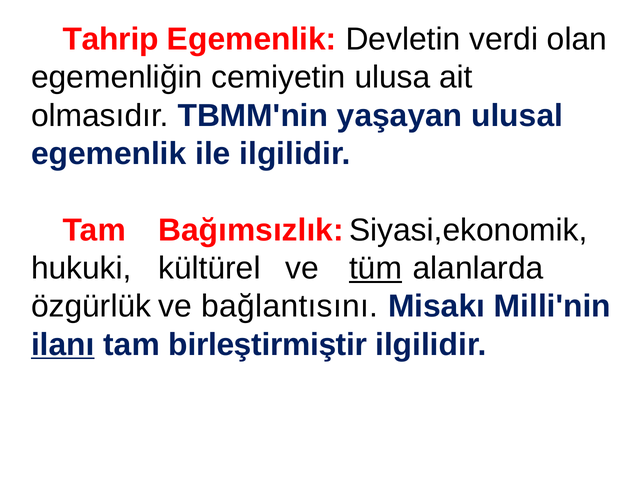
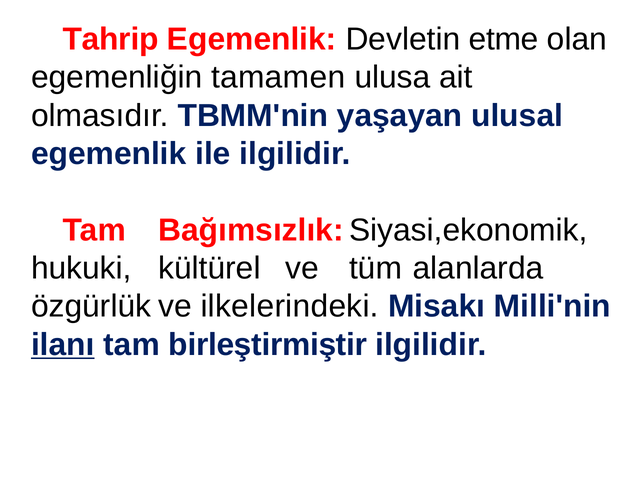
verdi: verdi -> etme
cemiyetin: cemiyetin -> tamamen
tüm underline: present -> none
bağlantısını: bağlantısını -> ilkelerindeki
